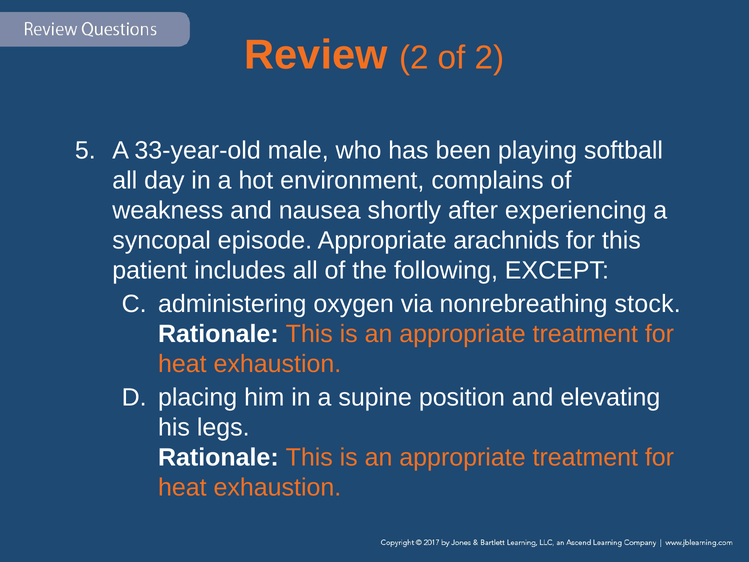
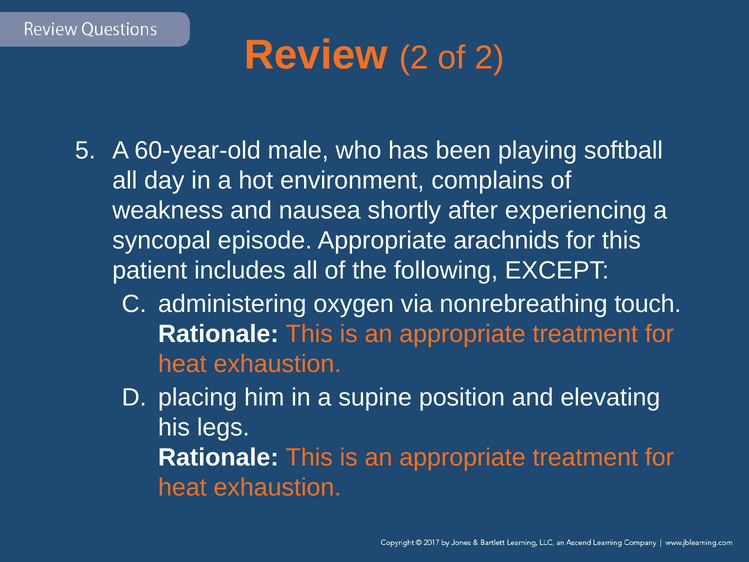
33-year-old: 33-year-old -> 60-year-old
stock: stock -> touch
